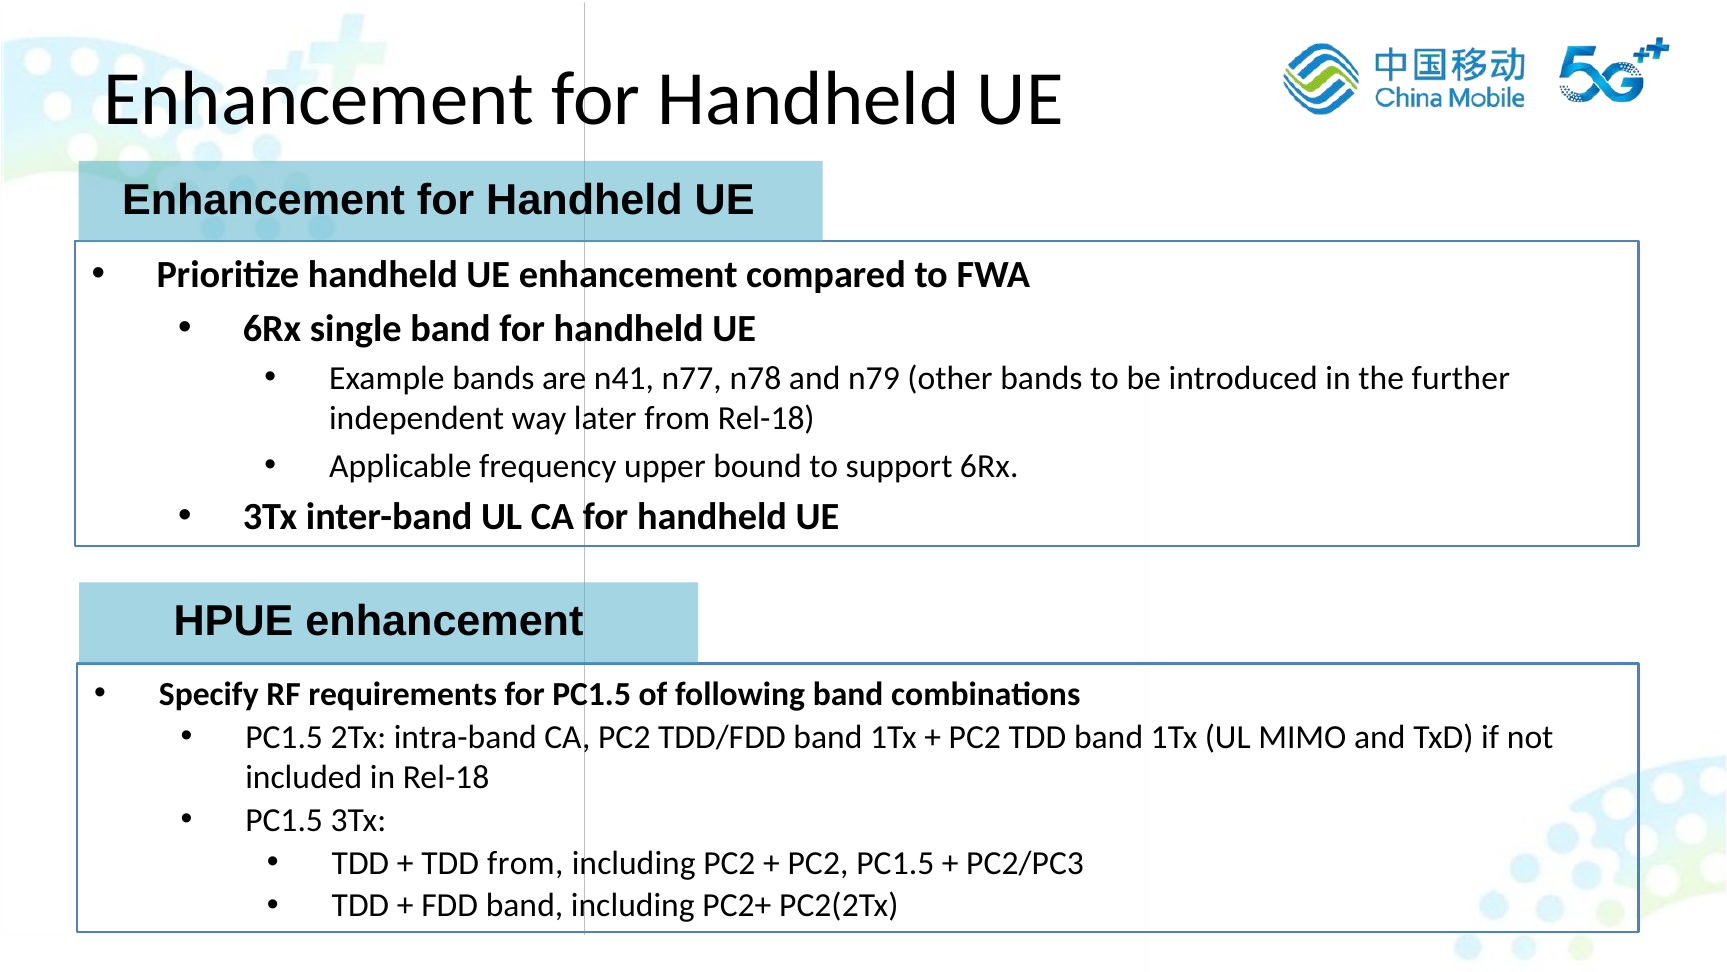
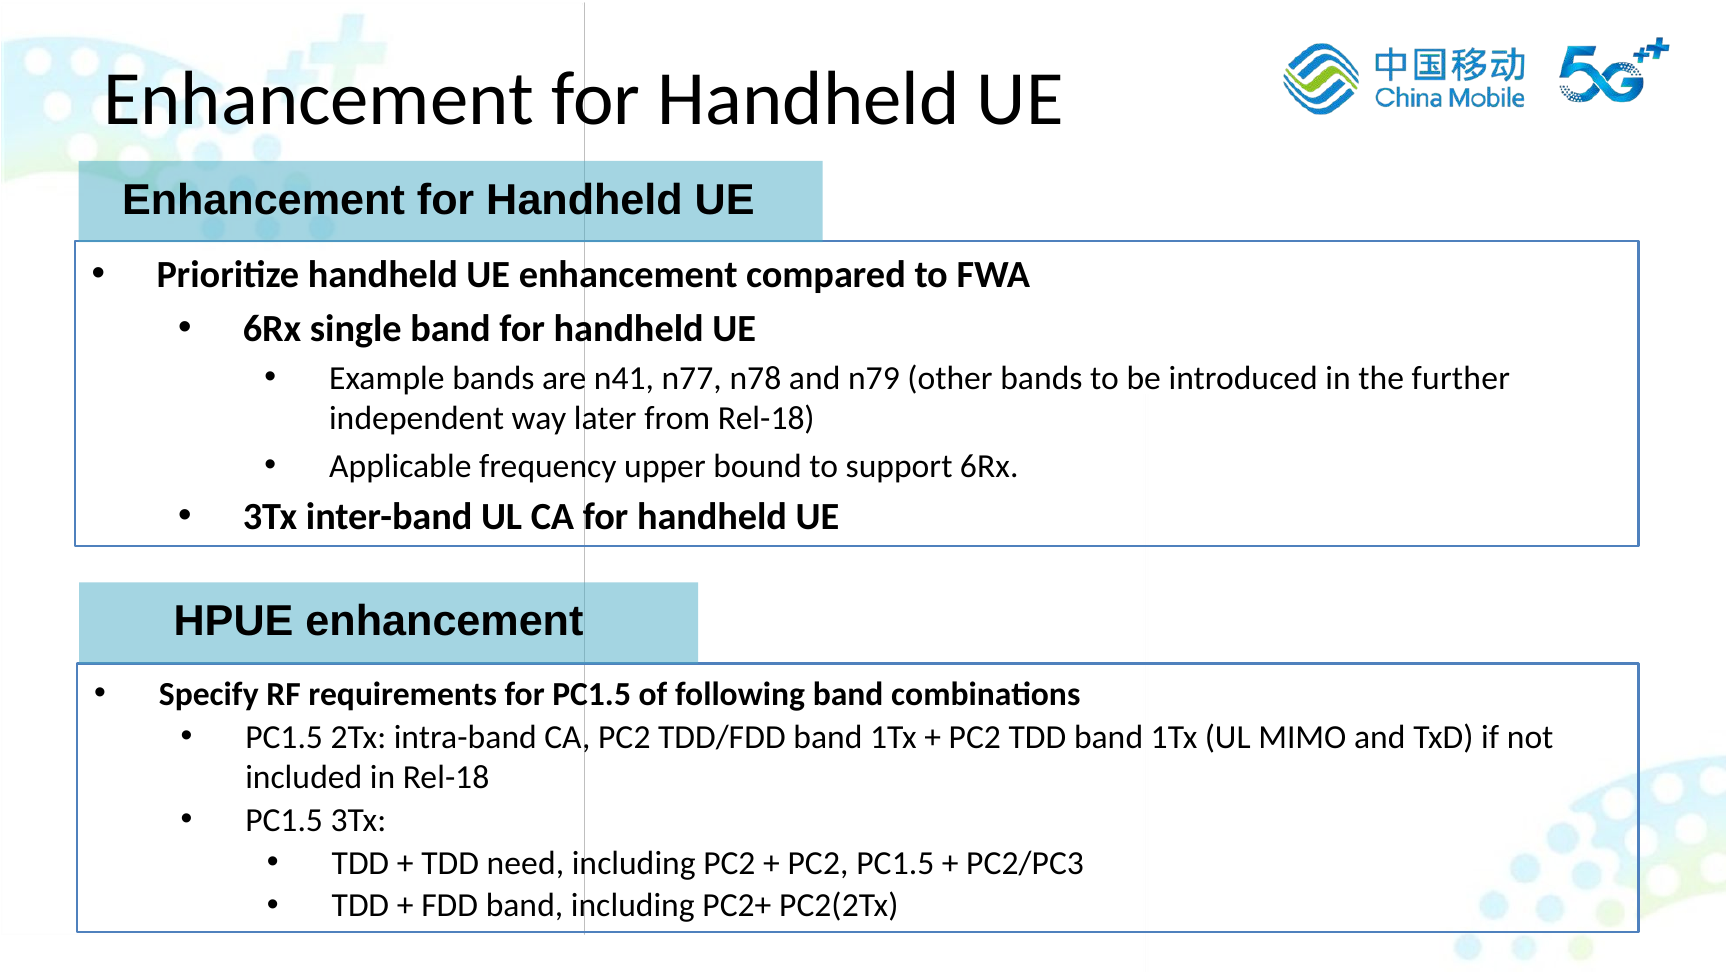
TDD from: from -> need
